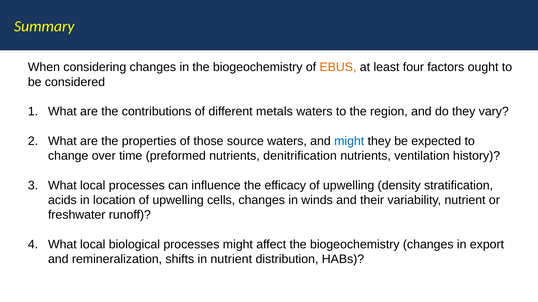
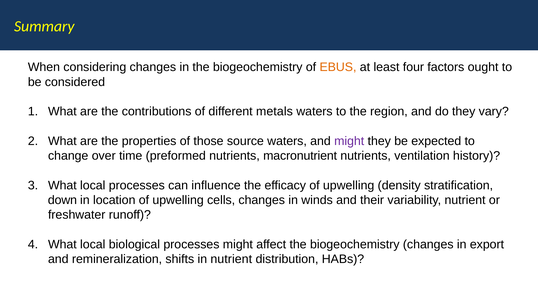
might at (349, 141) colour: blue -> purple
denitrification: denitrification -> macronutrient
acids: acids -> down
